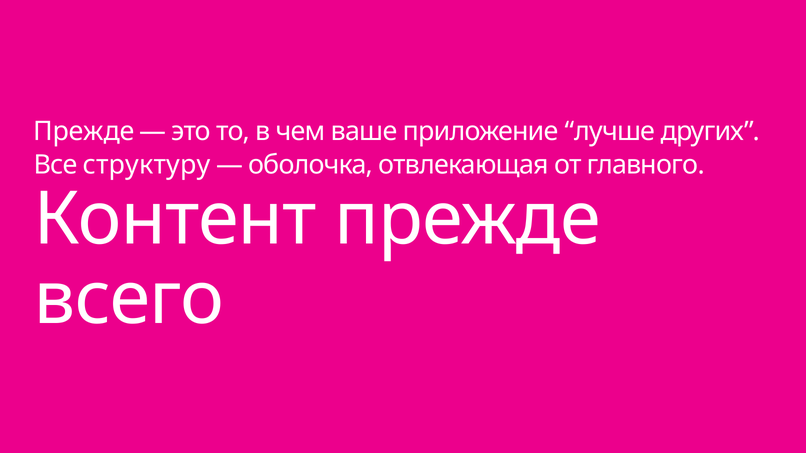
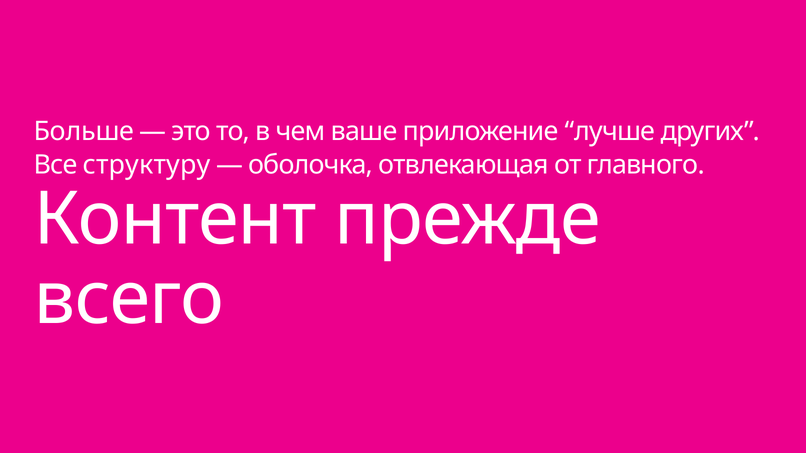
Прежде at (84, 132): Прежде -> Больше
